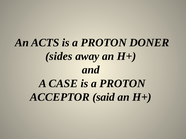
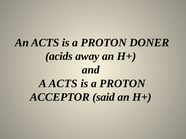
sides: sides -> acids
A CASE: CASE -> ACTS
